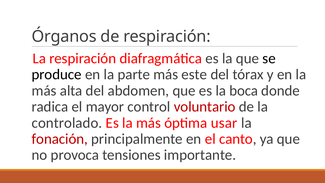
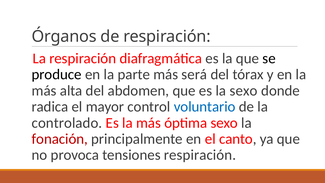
este: este -> será
la boca: boca -> sexo
voluntario colour: red -> blue
óptima usar: usar -> sexo
tensiones importante: importante -> respiración
